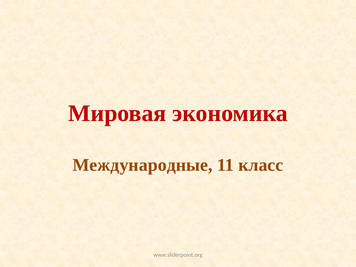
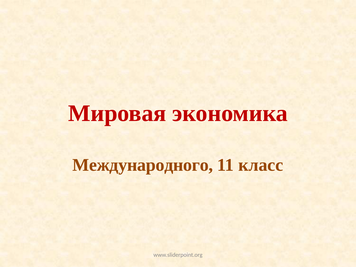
Международные: Международные -> Международного
